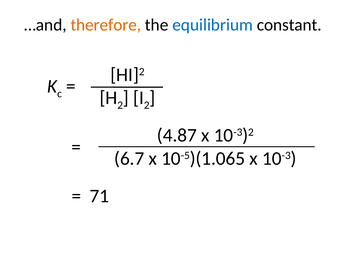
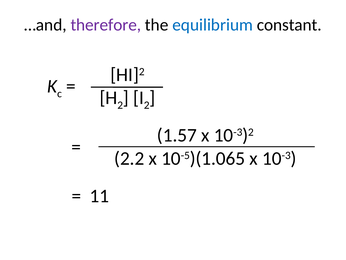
therefore colour: orange -> purple
4.87: 4.87 -> 1.57
6.7: 6.7 -> 2.2
71: 71 -> 11
